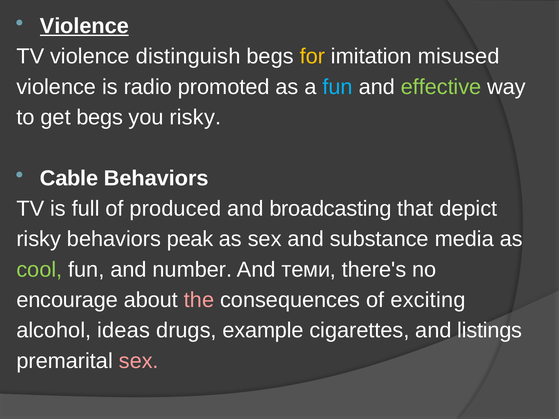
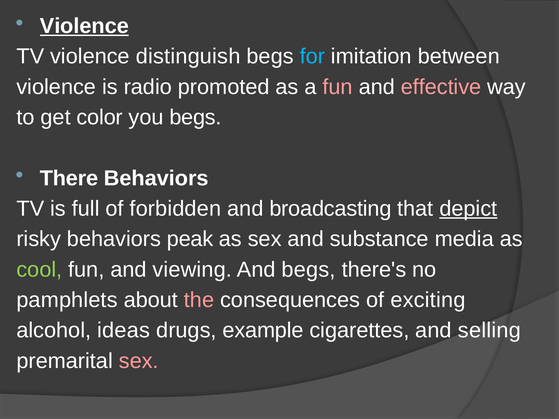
for colour: yellow -> light blue
misused: misused -> between
fun at (338, 87) colour: light blue -> pink
effective colour: light green -> pink
get begs: begs -> color
you risky: risky -> begs
Cable: Cable -> There
produced: produced -> forbidden
depict underline: none -> present
number: number -> viewing
And теми: теми -> begs
encourage: encourage -> pamphlets
listings: listings -> selling
